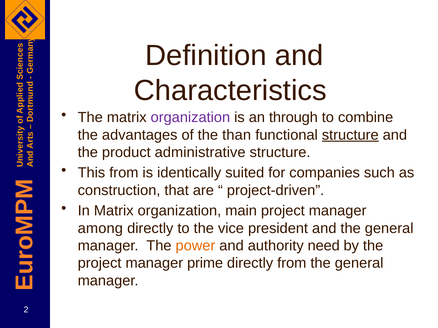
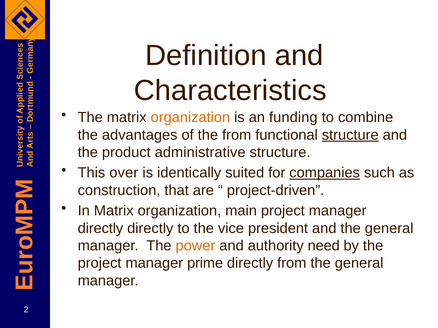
organization at (190, 118) colour: purple -> orange
through: through -> funding
the than: than -> from
This from: from -> over
companies underline: none -> present
among at (100, 229): among -> directly
